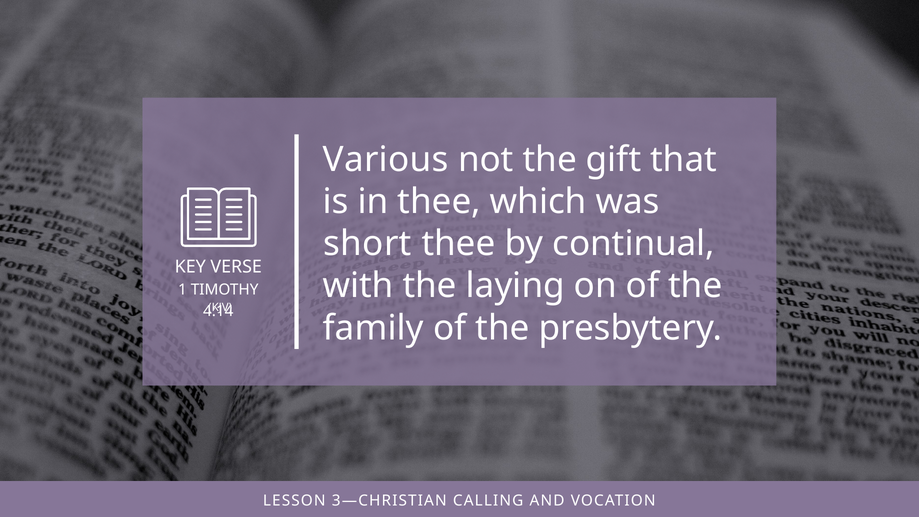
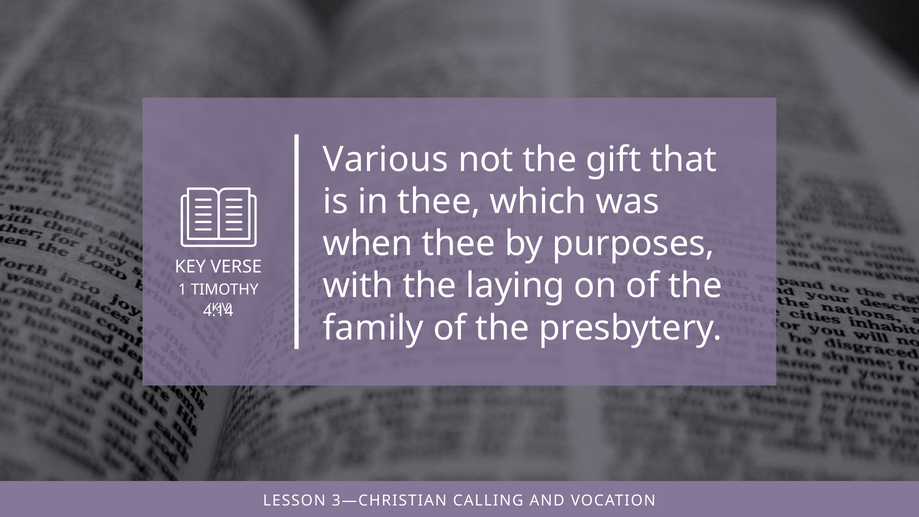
short: short -> when
continual: continual -> purposes
